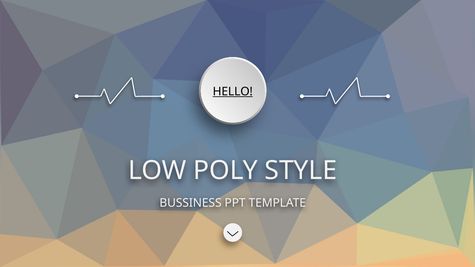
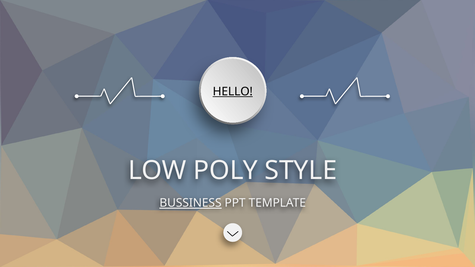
BUSSINESS underline: none -> present
